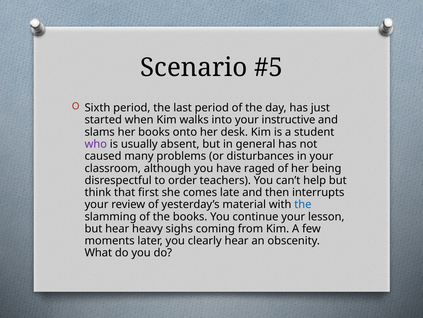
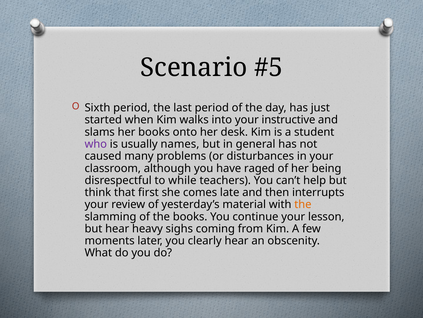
absent: absent -> names
order: order -> while
the at (303, 204) colour: blue -> orange
